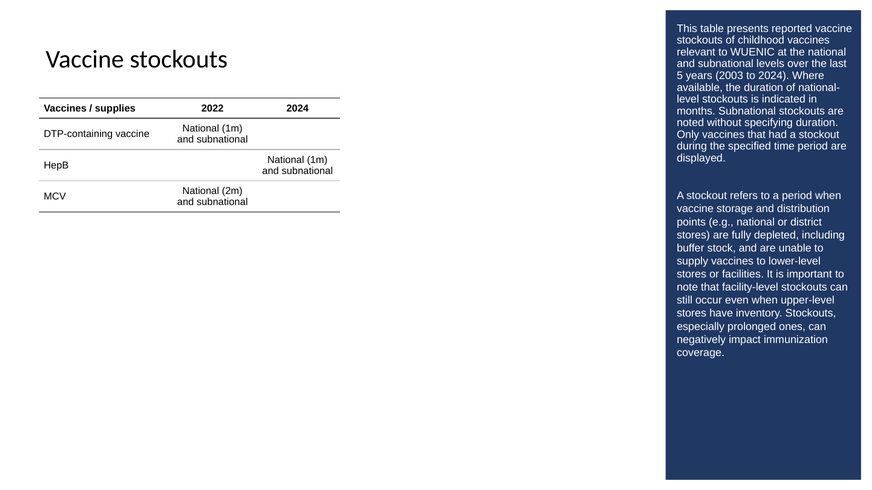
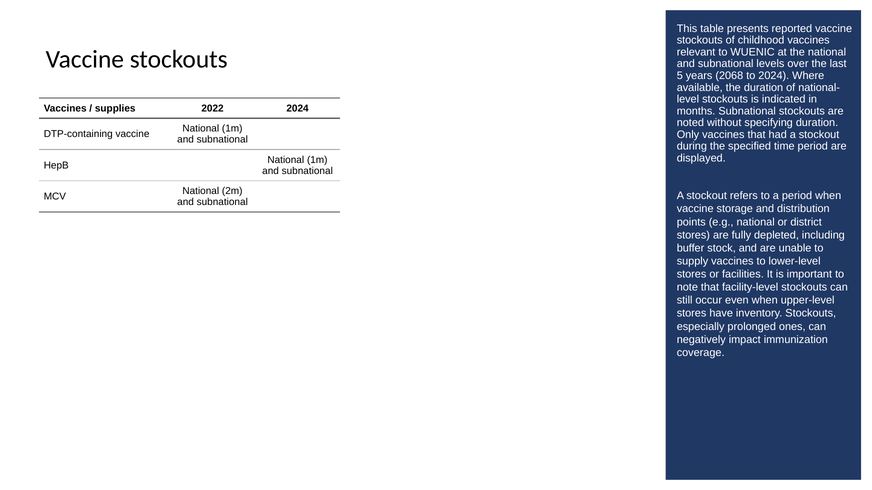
2003: 2003 -> 2068
